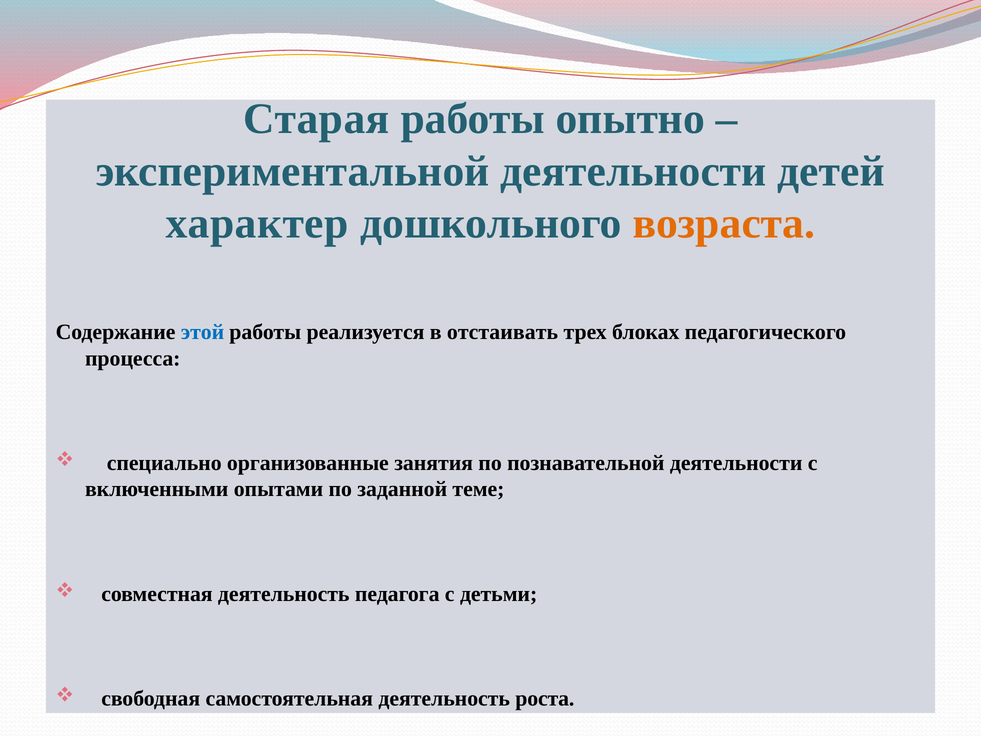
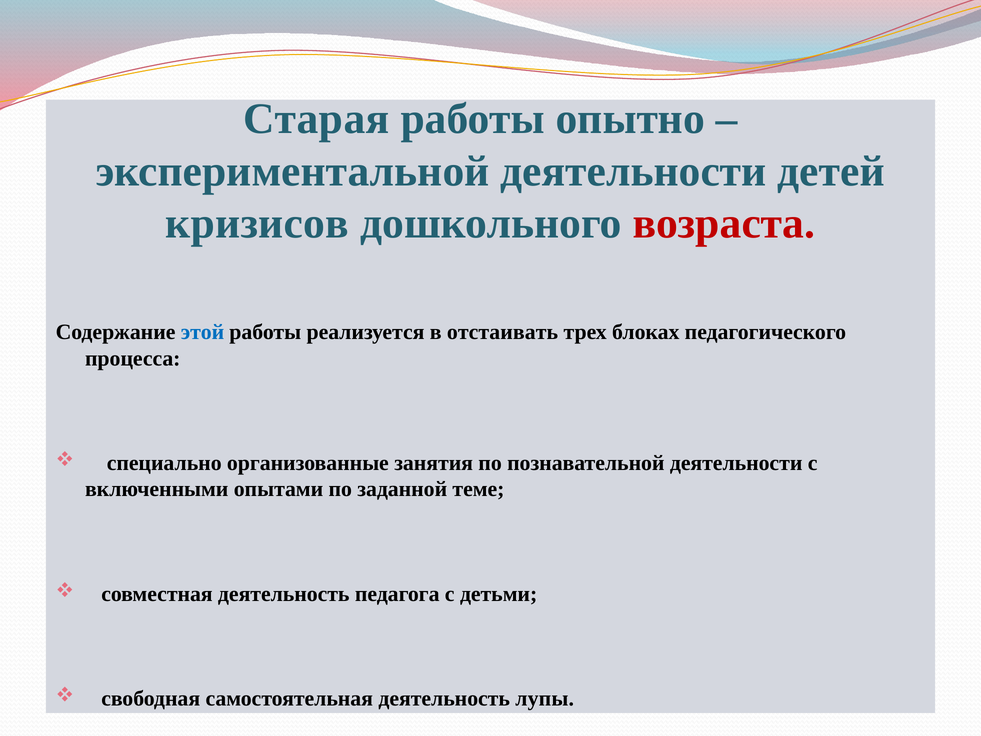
характер: характер -> кризисов
возраста colour: orange -> red
роста: роста -> лупы
